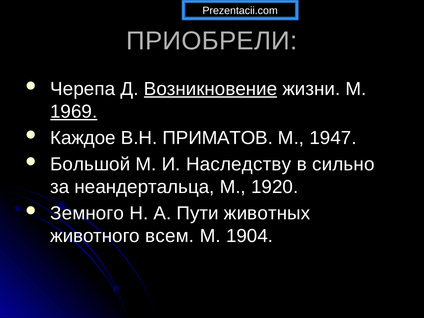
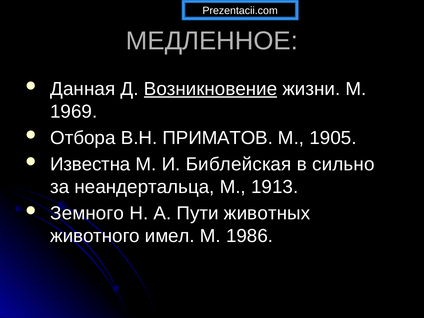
ПРИОБРЕЛИ: ПРИОБРЕЛИ -> МЕДЛЕННОЕ
Черепа: Черепа -> Данная
1969 underline: present -> none
Каждое: Каждое -> Отбора
1947: 1947 -> 1905
Большой: Большой -> Известна
Наследству: Наследству -> Библейская
1920: 1920 -> 1913
всем: всем -> имел
1904: 1904 -> 1986
